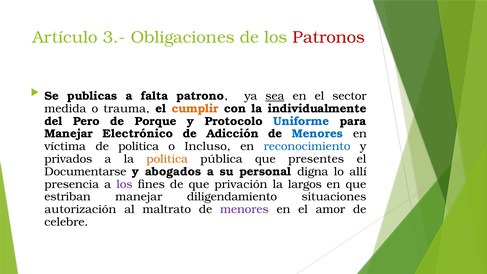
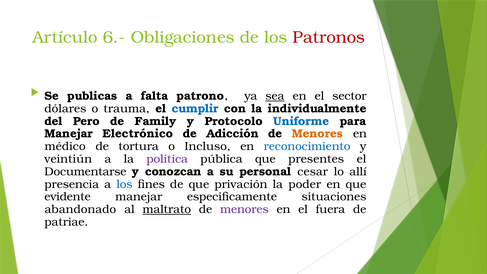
3.-: 3.- -> 6.-
medida: medida -> dólares
cumplir colour: orange -> blue
Porque: Porque -> Family
Menores at (317, 134) colour: blue -> orange
víctima: víctima -> médico
de politica: politica -> tortura
privados: privados -> veintiún
politica at (167, 159) colour: orange -> purple
abogados: abogados -> conozcan
digna: digna -> cesar
los at (124, 184) colour: purple -> blue
largos: largos -> poder
estriban: estriban -> evidente
diligendamiento: diligendamiento -> especificamente
autorización: autorización -> abandonado
maltrato underline: none -> present
amor: amor -> fuera
celebre: celebre -> patriae
